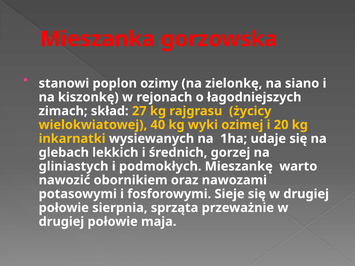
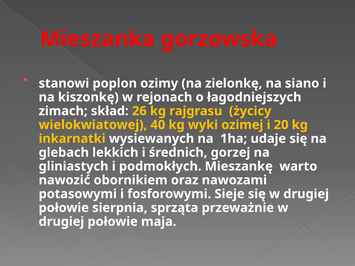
27: 27 -> 26
